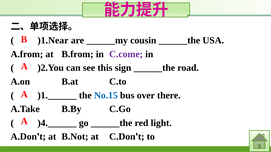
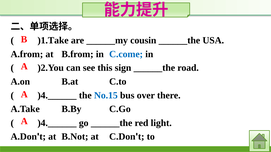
)1.Near: )1.Near -> )1.Take
C.come colour: purple -> blue
)1.______ at (57, 96): )1.______ -> )4.______
